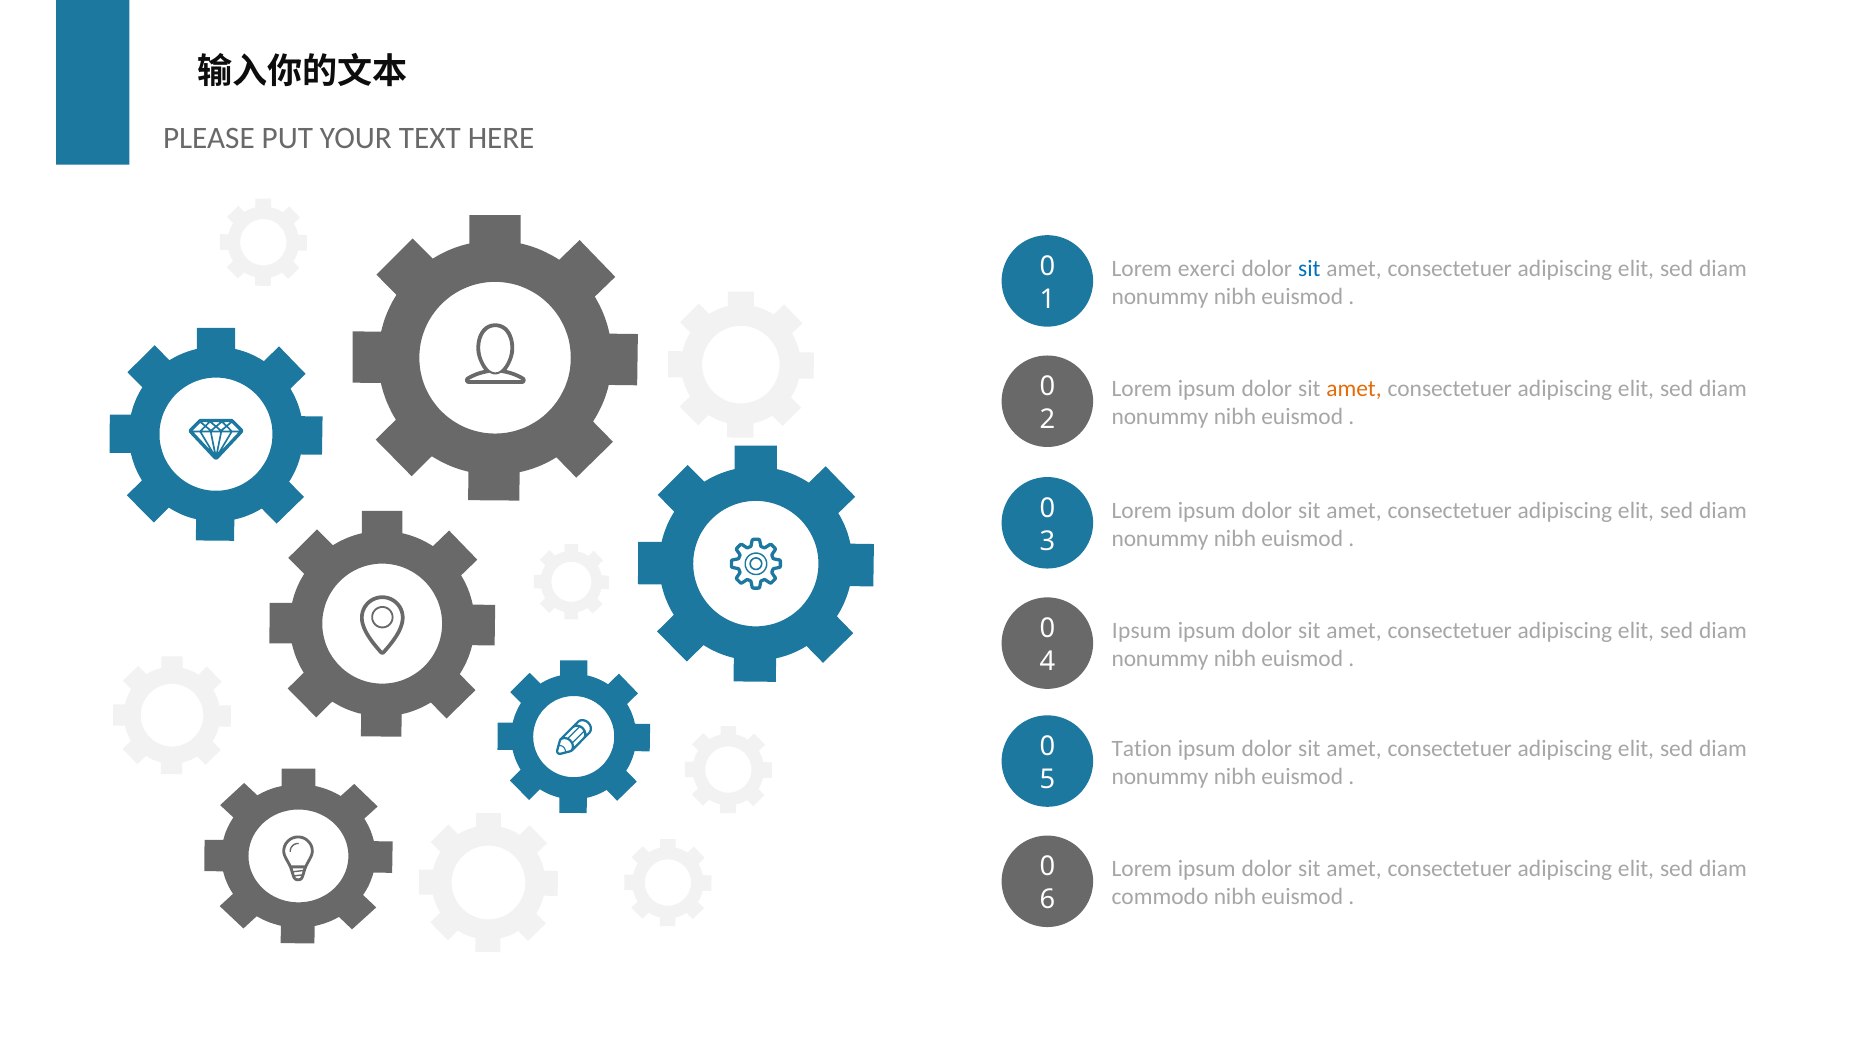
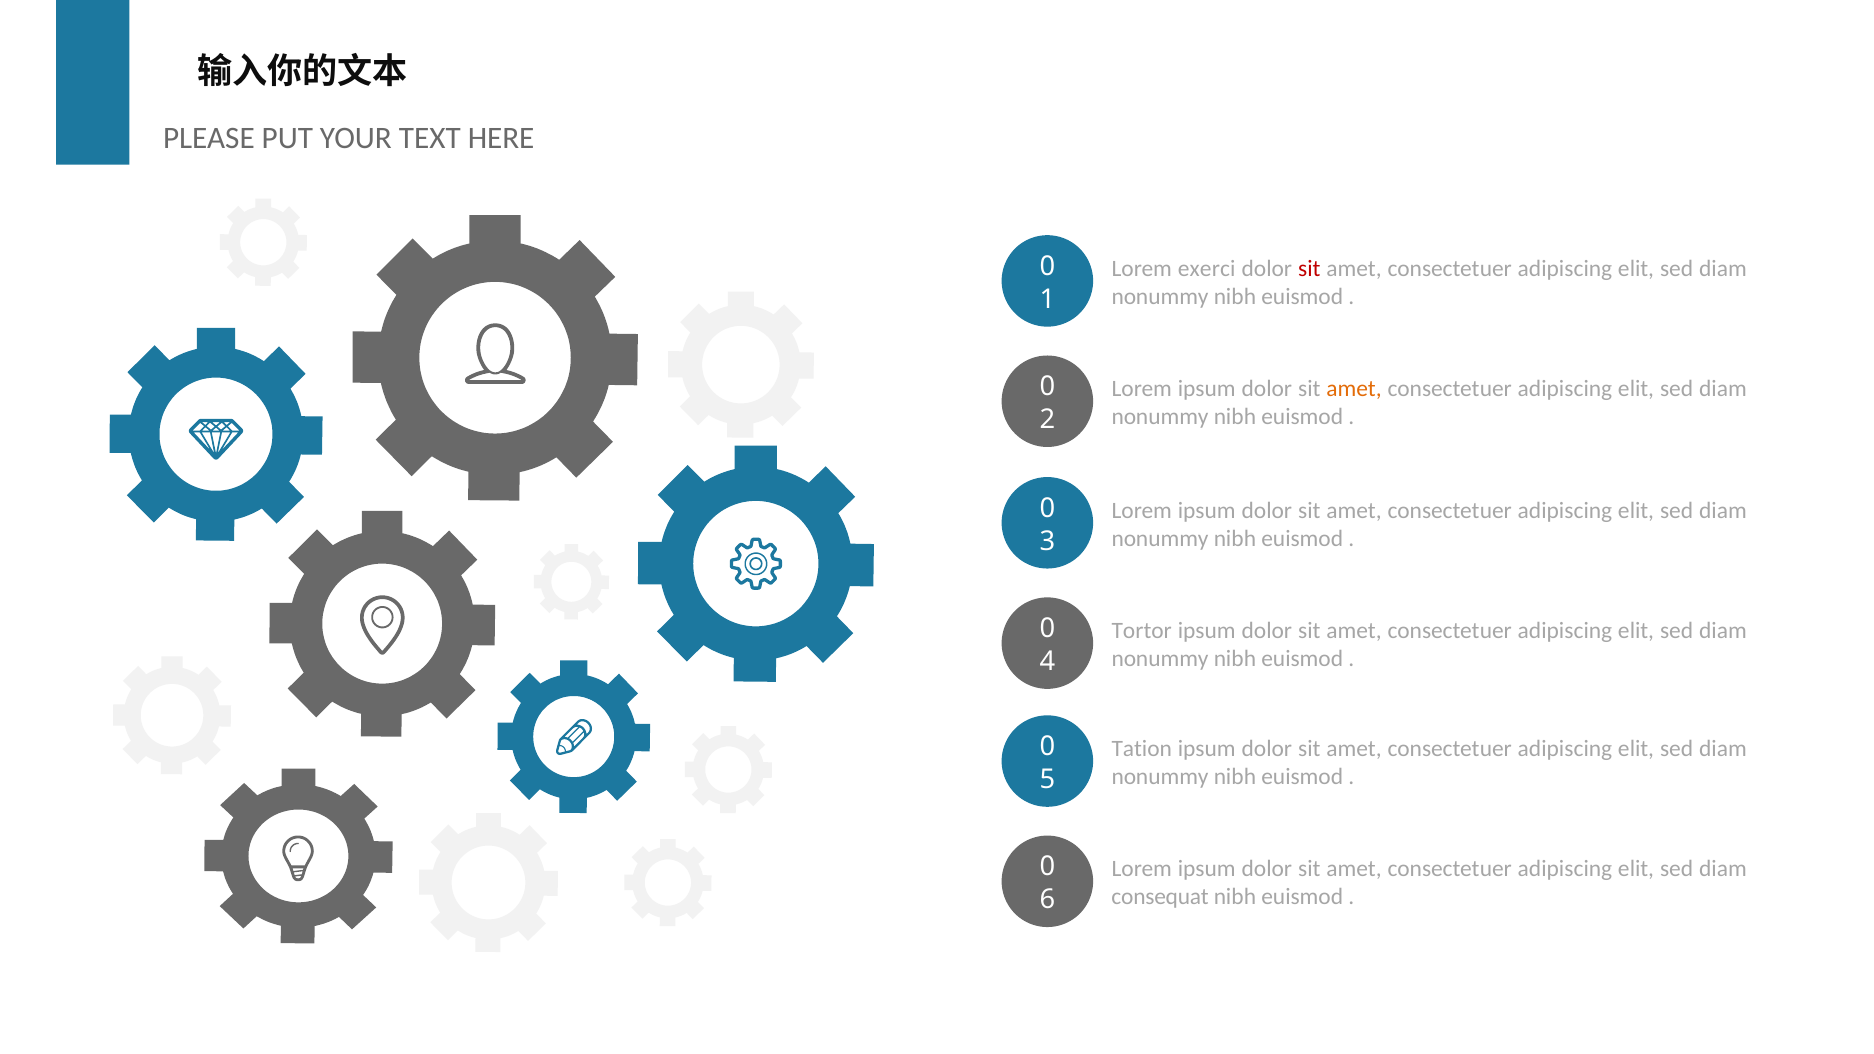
sit at (1309, 269) colour: blue -> red
Ipsum at (1142, 631): Ipsum -> Tortor
commodo: commodo -> consequat
